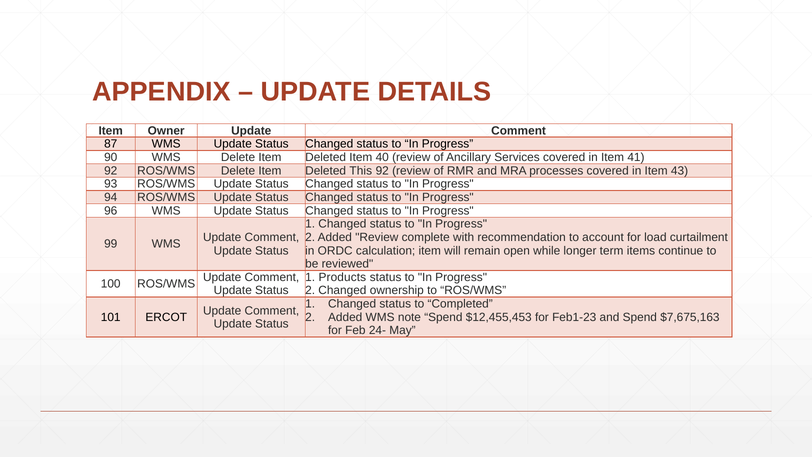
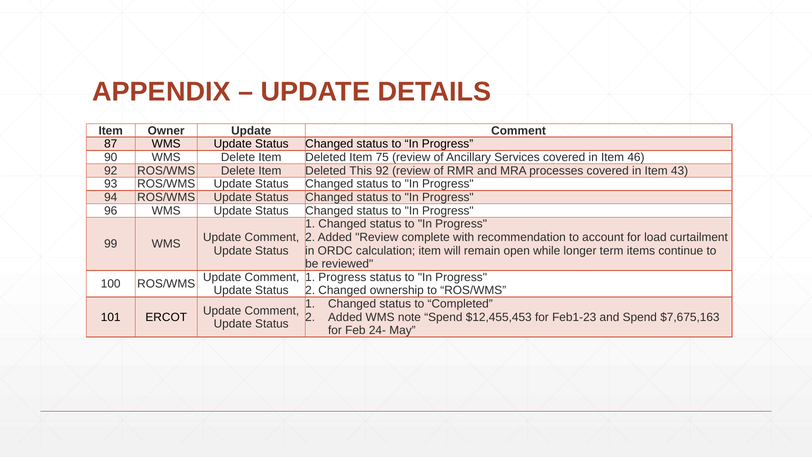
40: 40 -> 75
41: 41 -> 46
1 Products: Products -> Progress
